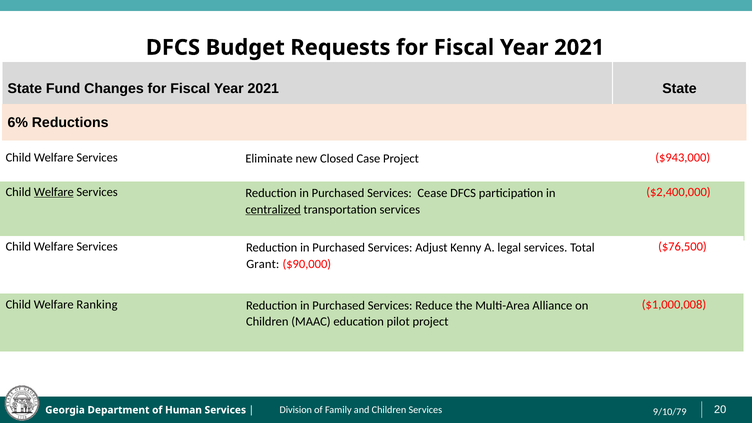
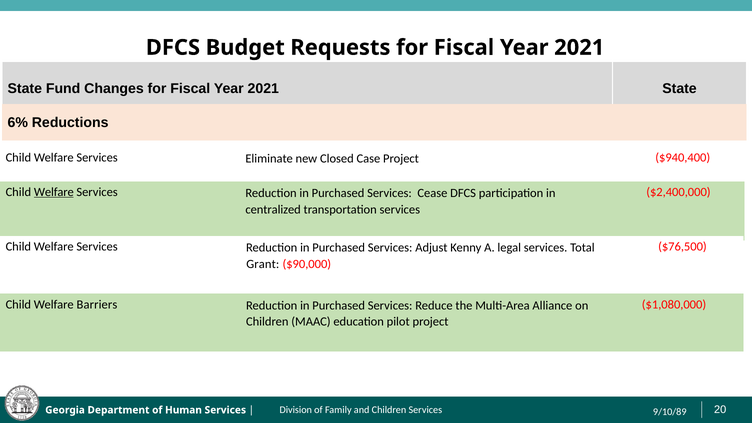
$943,000: $943,000 -> $940,400
centralized underline: present -> none
Ranking: Ranking -> Barriers
$1,000,008: $1,000,008 -> $1,080,000
9/10/79: 9/10/79 -> 9/10/89
